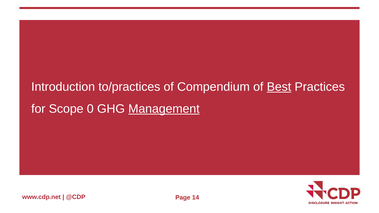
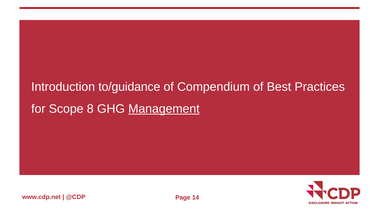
to/practices: to/practices -> to/guidance
Best underline: present -> none
0: 0 -> 8
